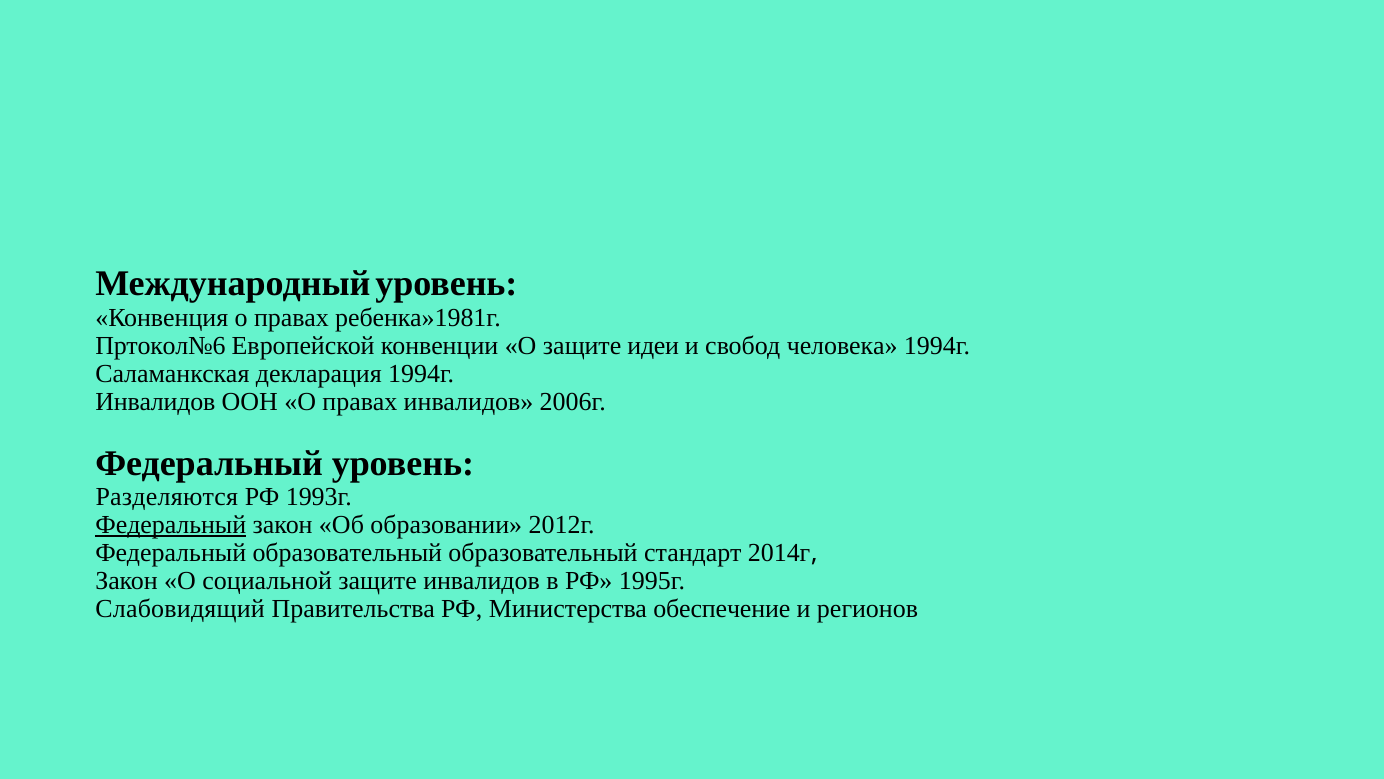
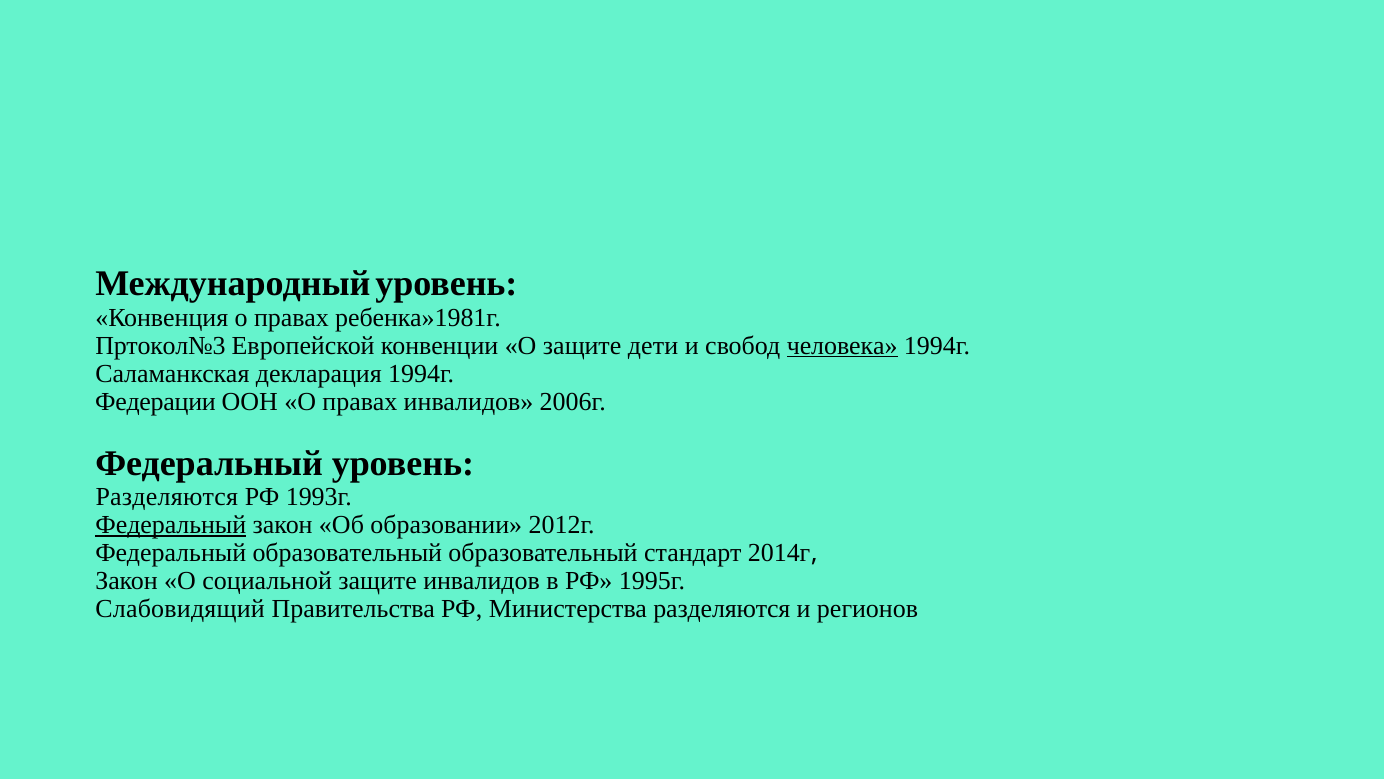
Пртокол№6: Пртокол№6 -> Пртокол№3
идеи: идеи -> дети
человека underline: none -> present
Инвалидов at (155, 401): Инвалидов -> Федерации
Министерства обеспечение: обеспечение -> разделяются
